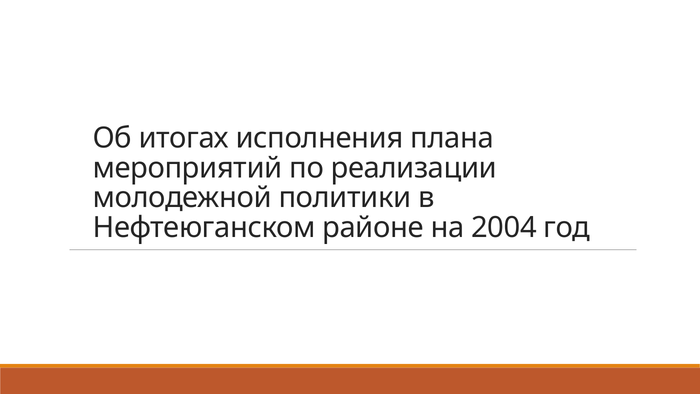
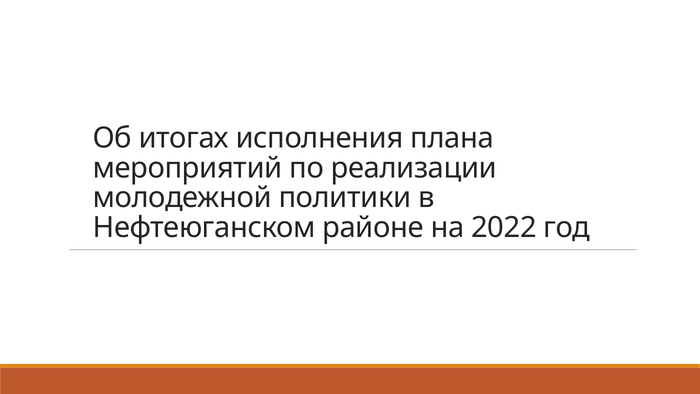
2004: 2004 -> 2022
